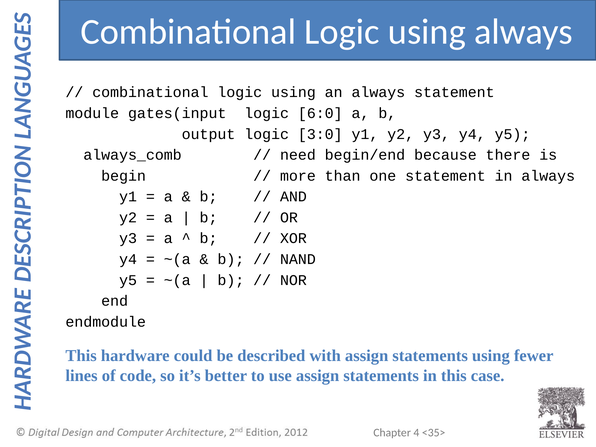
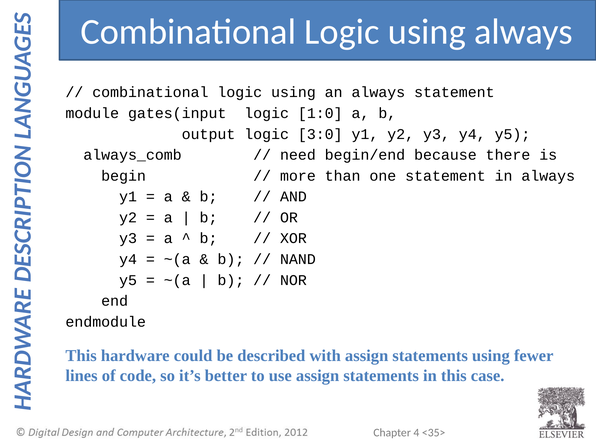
6:0: 6:0 -> 1:0
